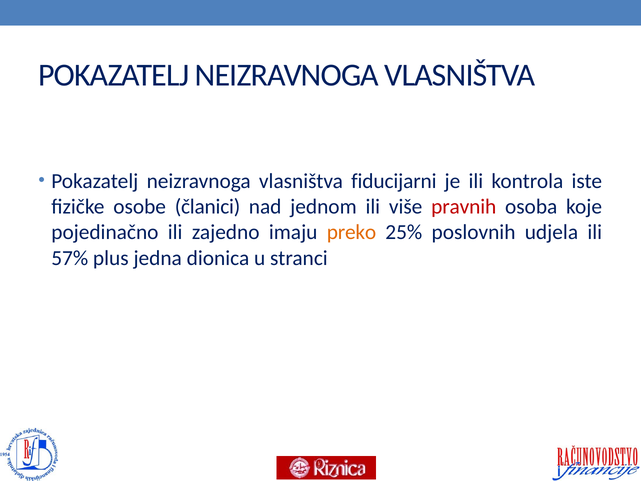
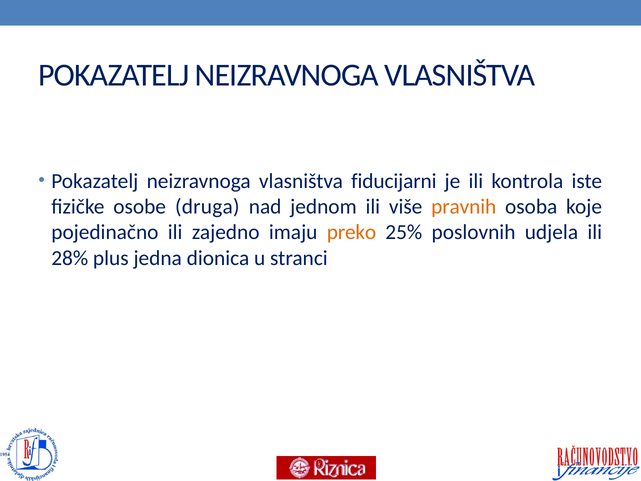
članici: članici -> druga
pravnih colour: red -> orange
57%: 57% -> 28%
